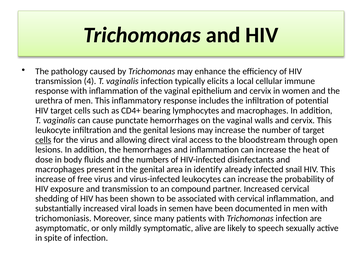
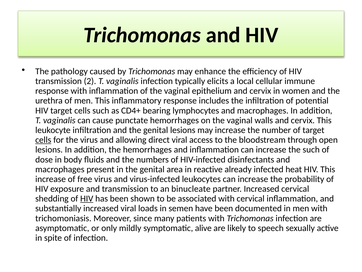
4: 4 -> 2
the heat: heat -> such
identify: identify -> reactive
snail: snail -> heat
compound: compound -> binucleate
HIV at (87, 198) underline: none -> present
